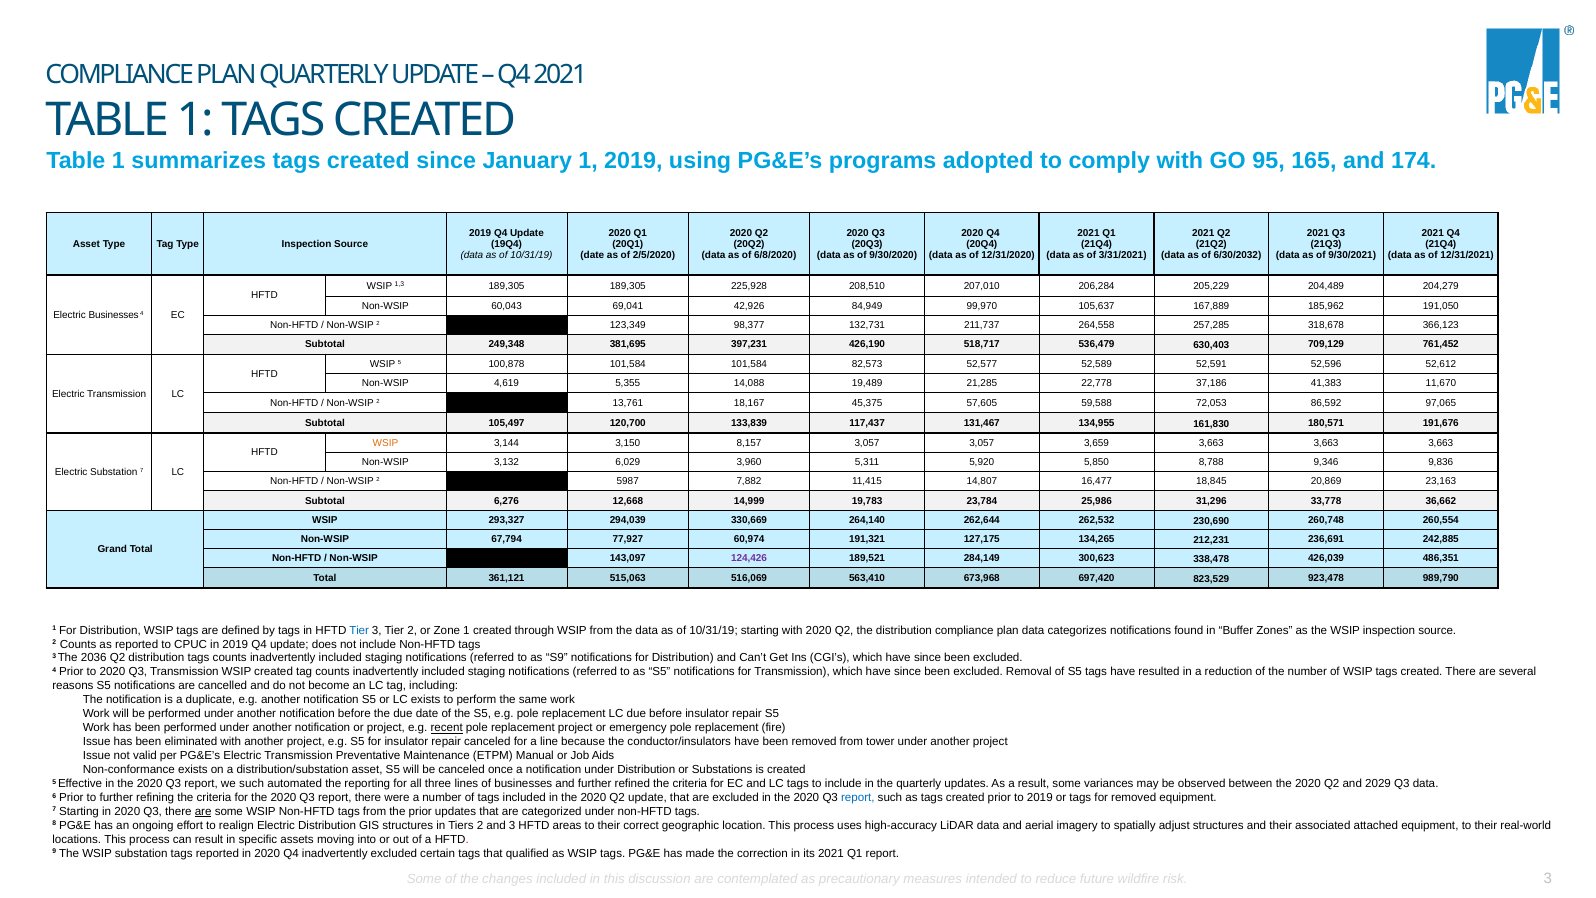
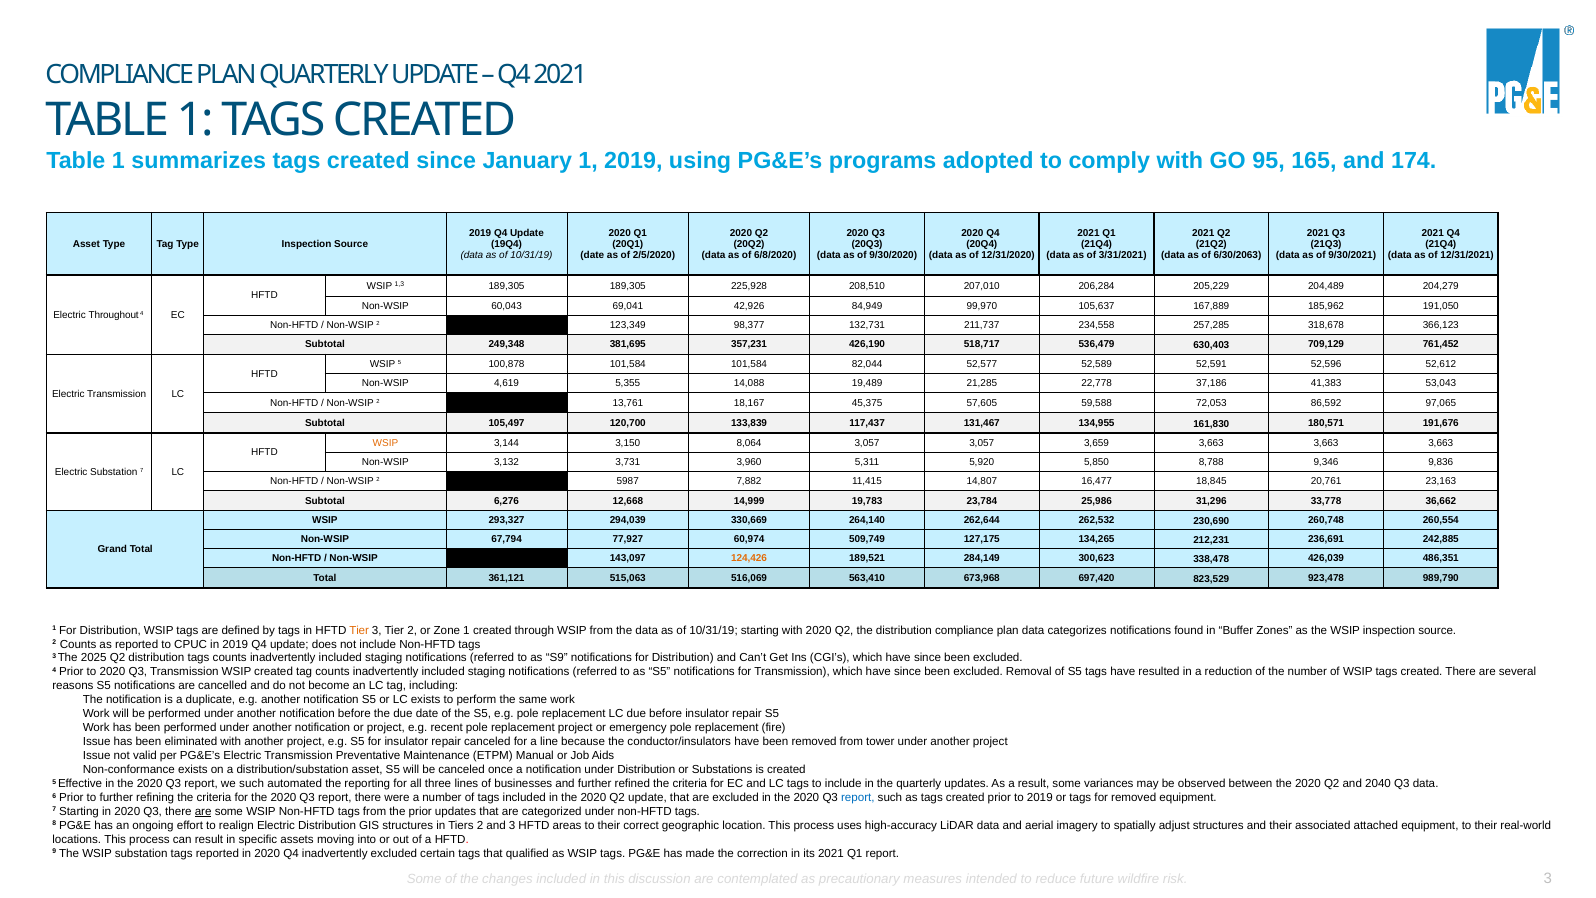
6/30/2032: 6/30/2032 -> 6/30/2063
Electric Businesses: Businesses -> Throughout
264,558: 264,558 -> 234,558
397,231: 397,231 -> 357,231
82,573: 82,573 -> 82,044
11,670: 11,670 -> 53,043
8,157: 8,157 -> 8,064
6,029: 6,029 -> 3,731
20,869: 20,869 -> 20,761
191,321: 191,321 -> 509,749
124,426 colour: purple -> orange
Tier at (359, 630) colour: blue -> orange
2036: 2036 -> 2025
recent underline: present -> none
2029: 2029 -> 2040
